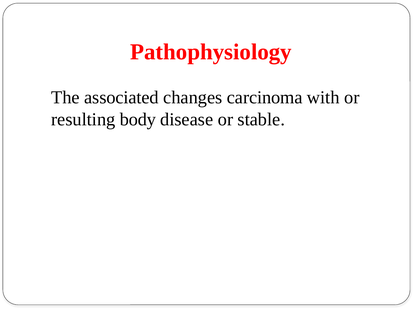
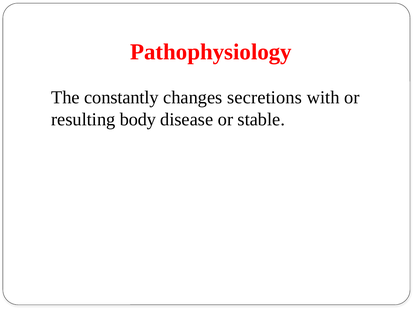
associated: associated -> constantly
carcinoma: carcinoma -> secretions
